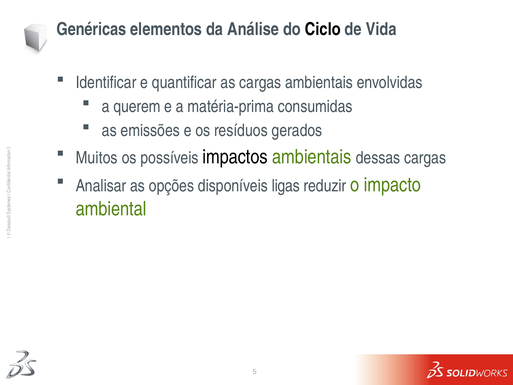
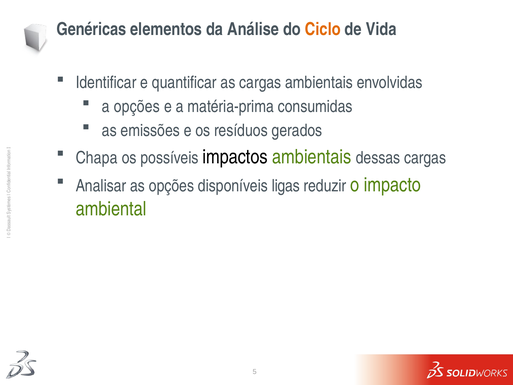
Ciclo colour: black -> orange
a querem: querem -> opções
Muitos: Muitos -> Chapa
